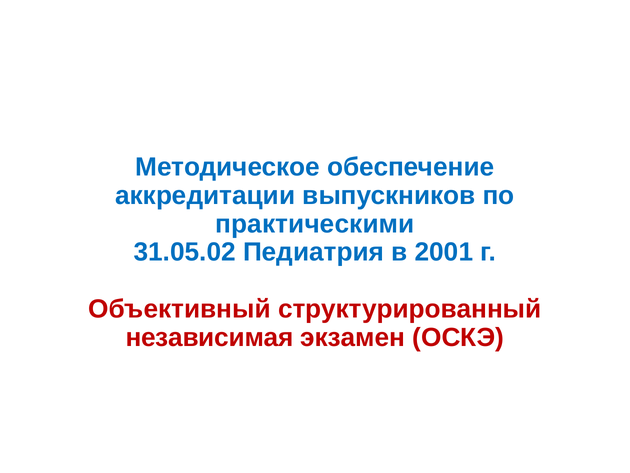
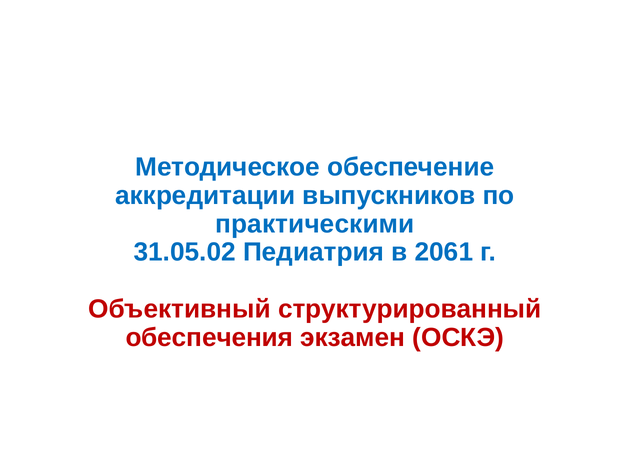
2001: 2001 -> 2061
независимая: независимая -> обеспечения
